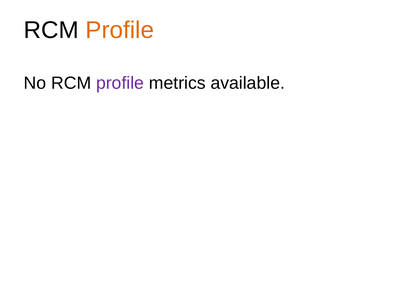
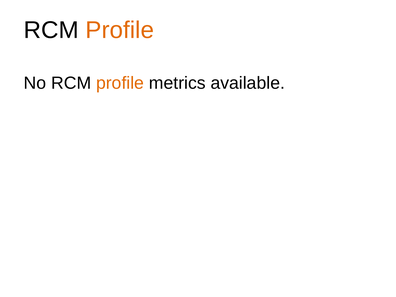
profile at (120, 83) colour: purple -> orange
